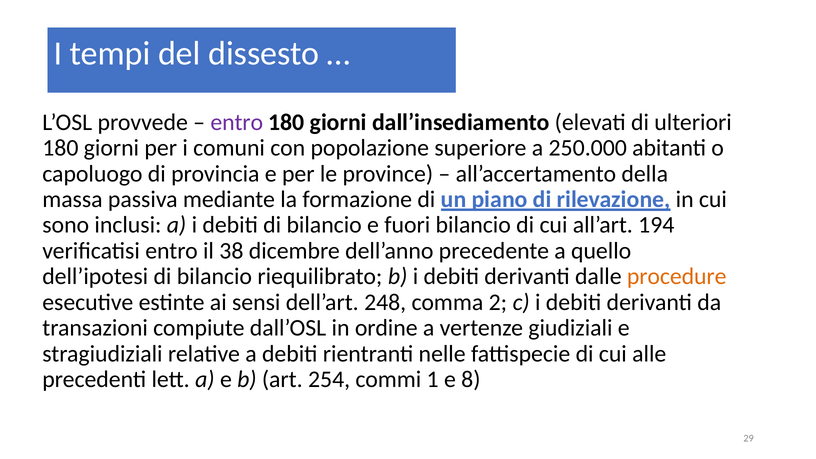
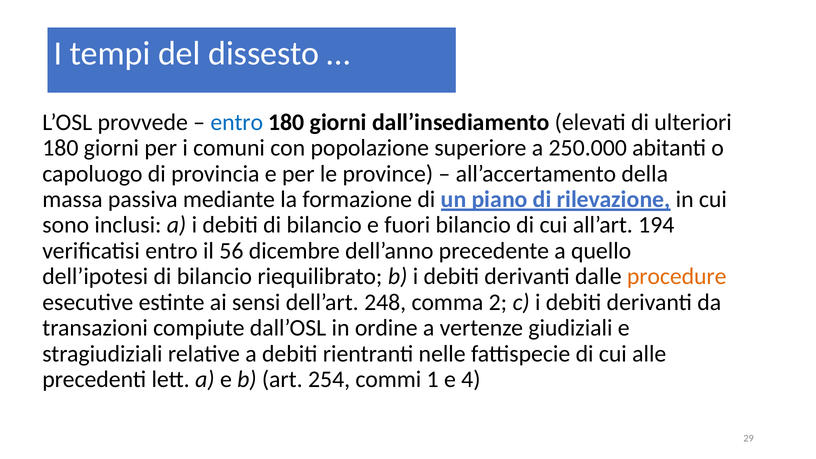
entro at (237, 122) colour: purple -> blue
38: 38 -> 56
8: 8 -> 4
